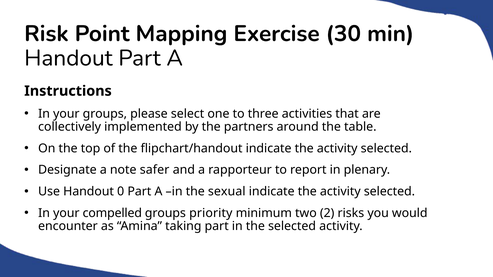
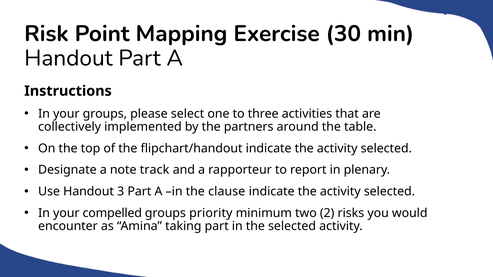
safer: safer -> track
0: 0 -> 3
sexual: sexual -> clause
